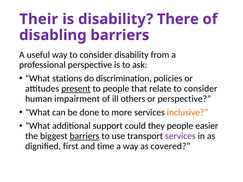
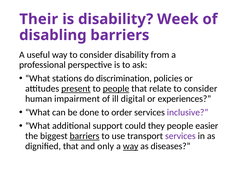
There: There -> Week
people at (116, 89) underline: none -> present
others: others -> digital
or perspective: perspective -> experiences
more: more -> order
inclusive colour: orange -> purple
dignified first: first -> that
time: time -> only
way at (131, 146) underline: none -> present
covered: covered -> diseases
